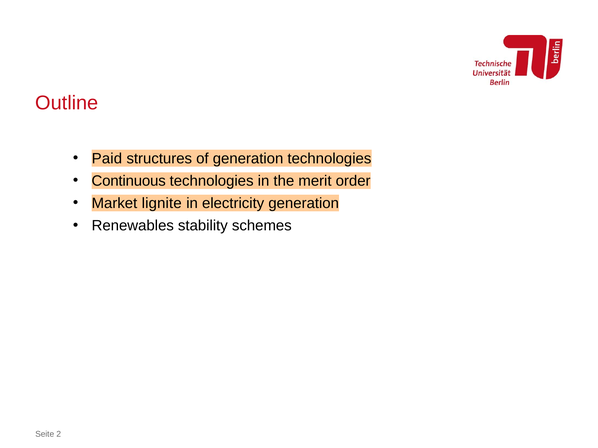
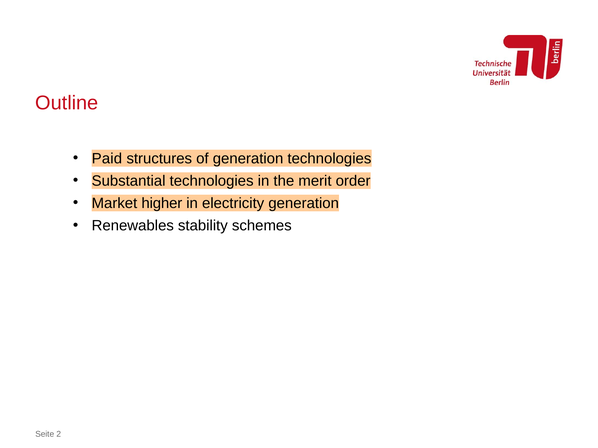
Continuous: Continuous -> Substantial
lignite: lignite -> higher
